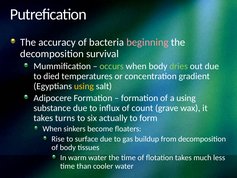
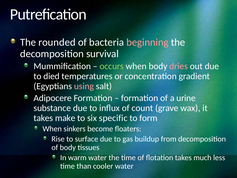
accuracy: accuracy -> rounded
dries colour: light green -> pink
using at (84, 86) colour: yellow -> pink
a using: using -> urine
turns: turns -> make
actually: actually -> specific
